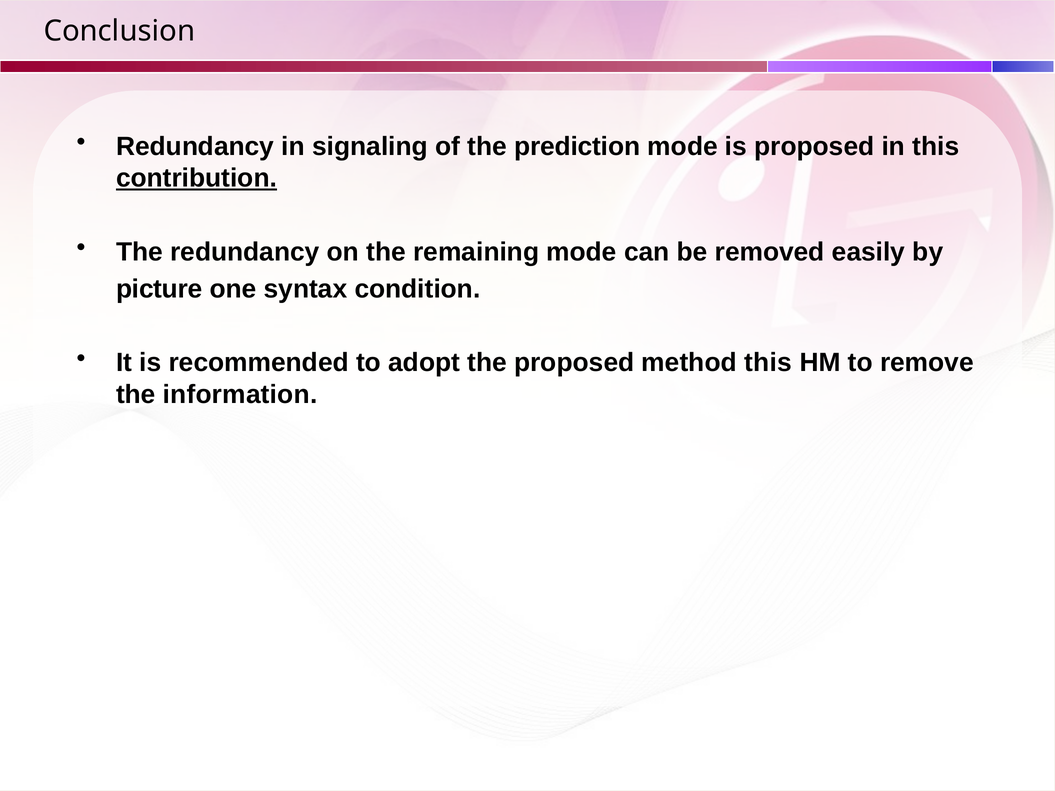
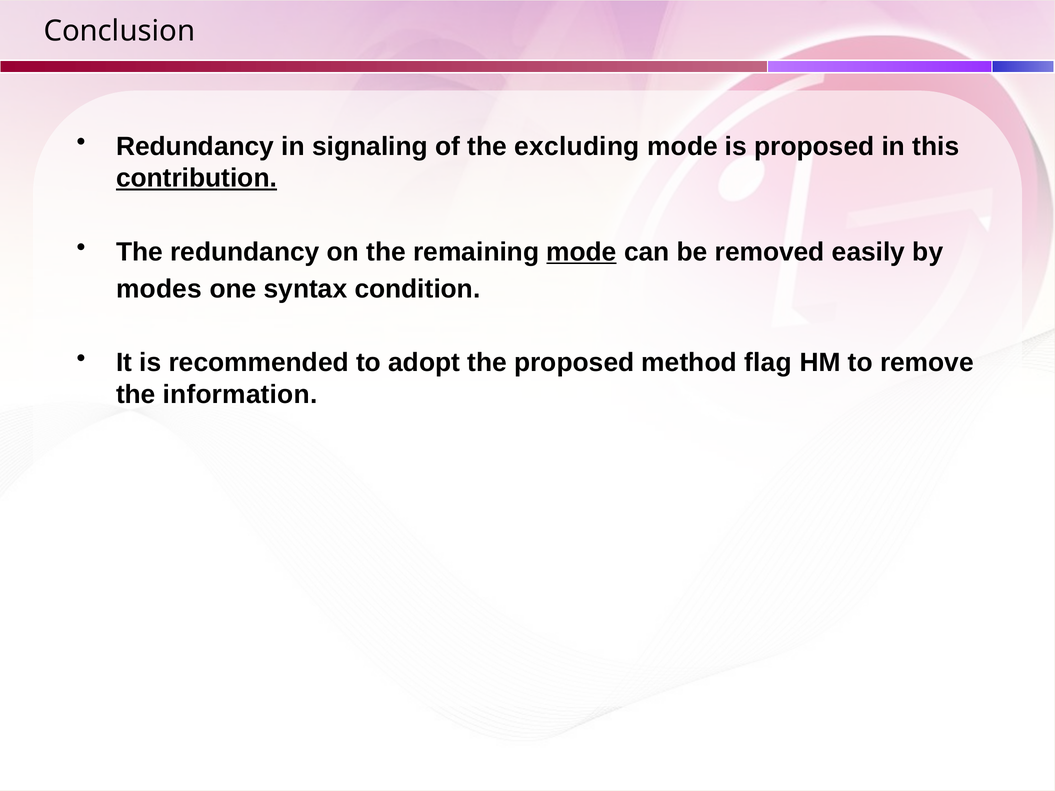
prediction: prediction -> excluding
mode at (581, 252) underline: none -> present
picture: picture -> modes
method this: this -> flag
